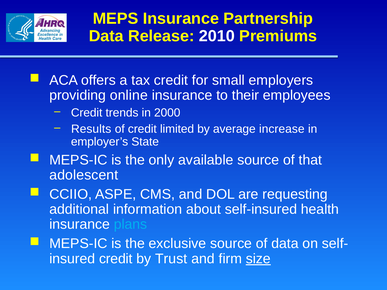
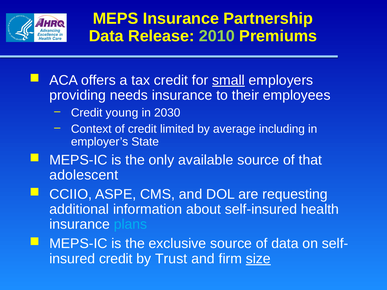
2010 colour: white -> light green
small underline: none -> present
online: online -> needs
trends: trends -> young
2000: 2000 -> 2030
Results: Results -> Context
increase: increase -> including
